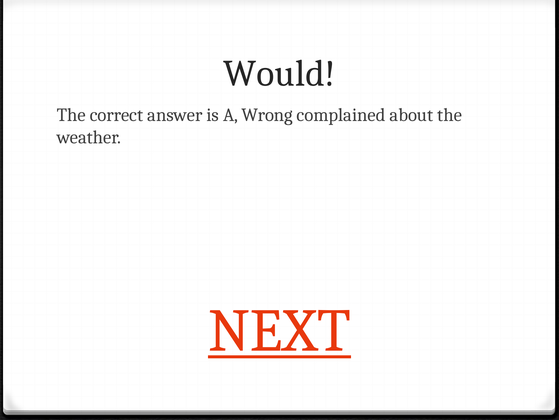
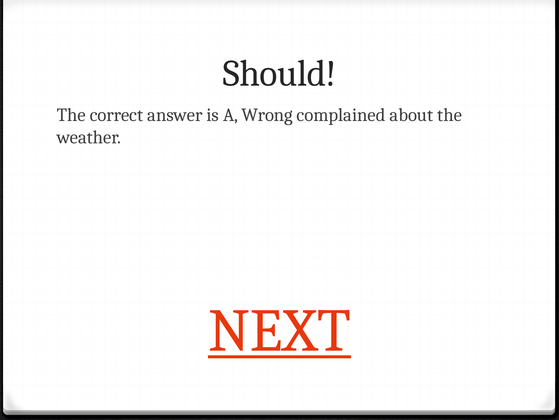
Would: Would -> Should
